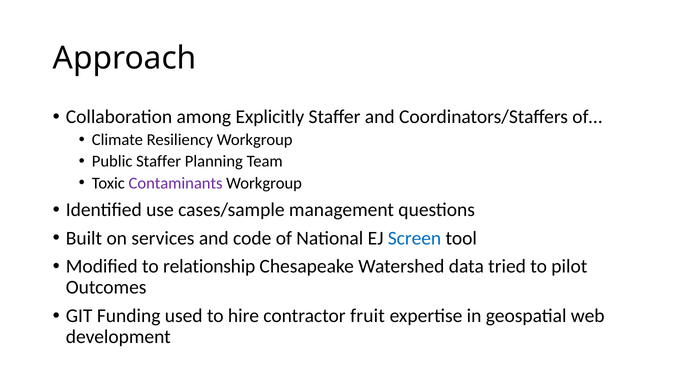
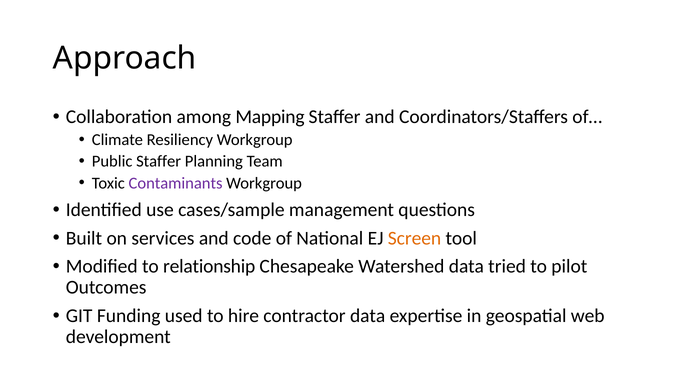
Explicitly: Explicitly -> Mapping
Screen colour: blue -> orange
contractor fruit: fruit -> data
